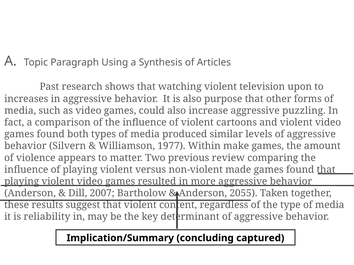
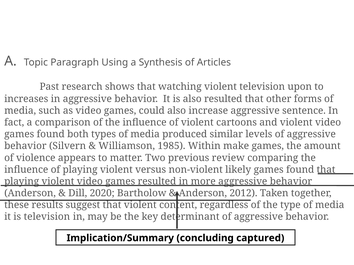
also purpose: purpose -> resulted
puzzling: puzzling -> sentence
1977: 1977 -> 1985
made: made -> likely
2007: 2007 -> 2020
2055: 2055 -> 2012
is reliability: reliability -> television
